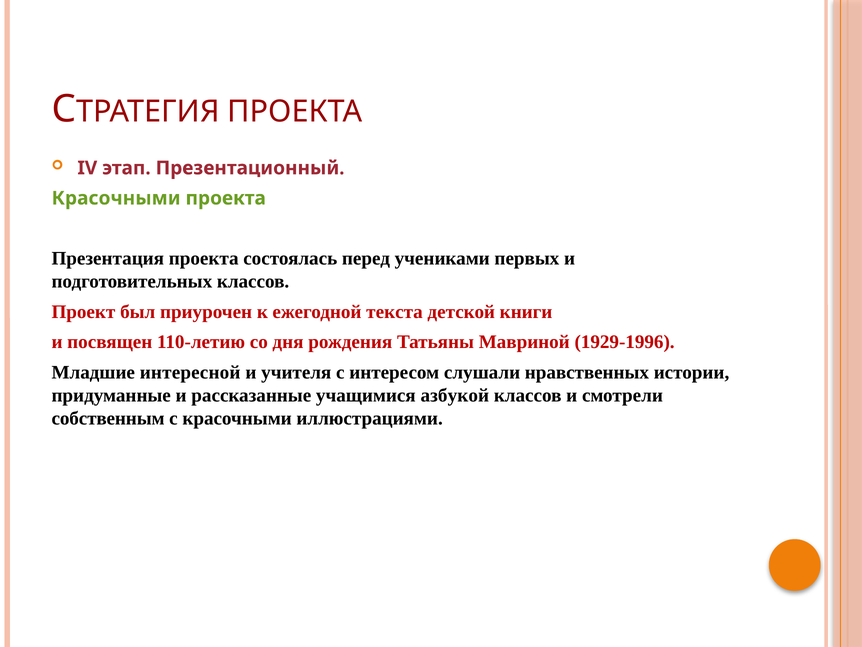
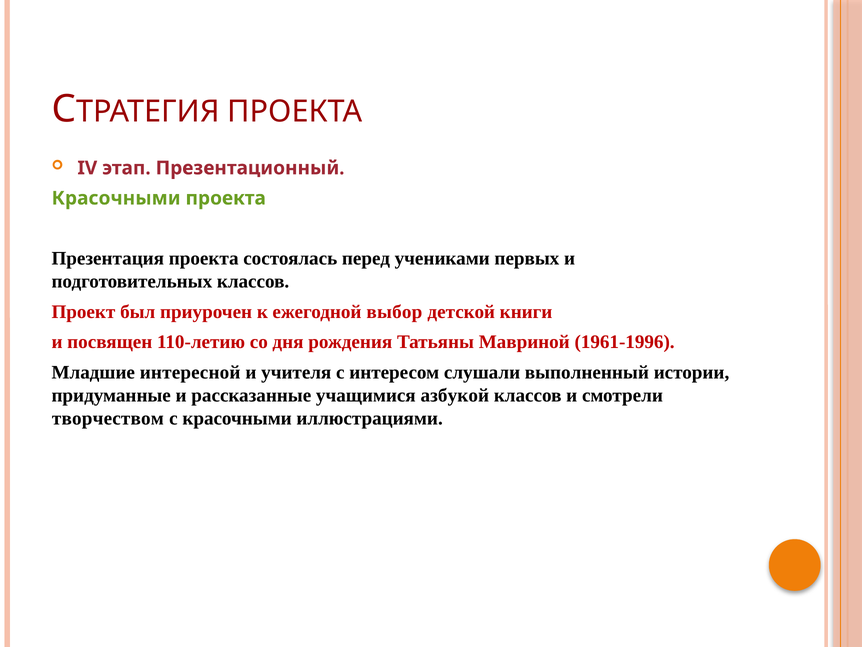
текста: текста -> выбор
1929-1996: 1929-1996 -> 1961-1996
нравственных: нравственных -> выполненный
собственным: собственным -> творчеством
